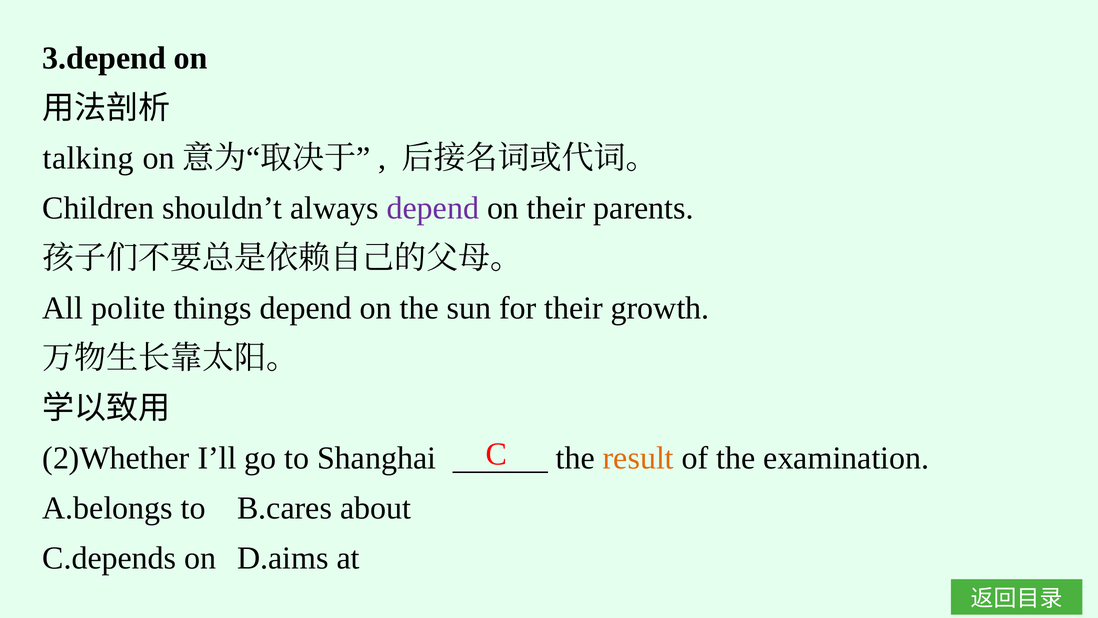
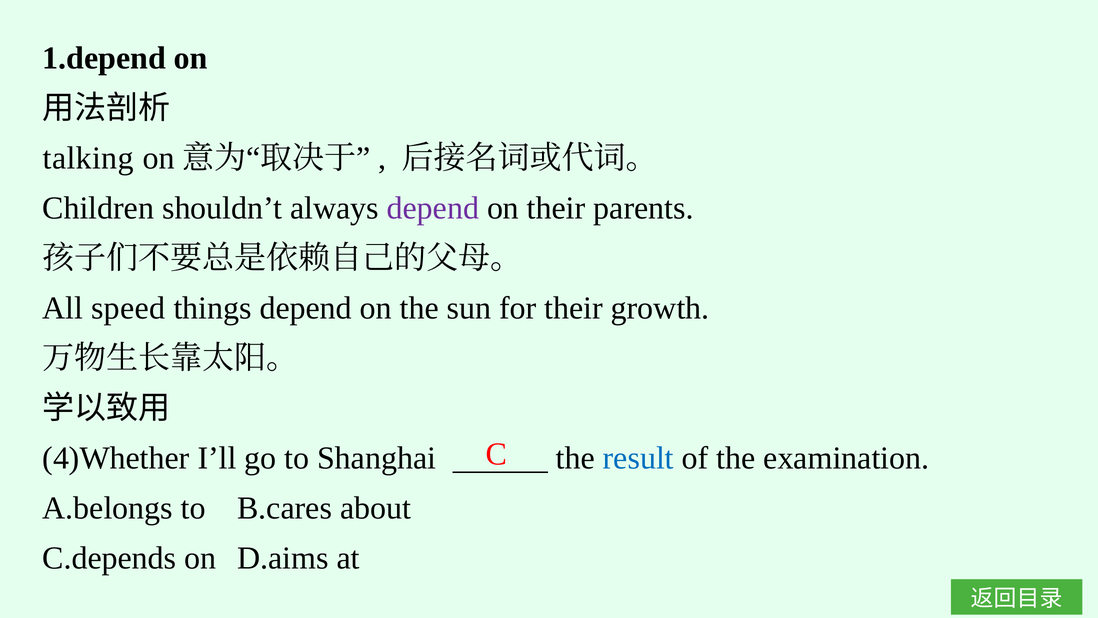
3.depend: 3.depend -> 1.depend
polite: polite -> speed
2)Whether: 2)Whether -> 4)Whether
result colour: orange -> blue
